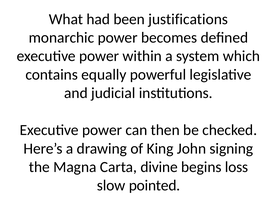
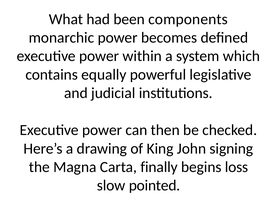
justifications: justifications -> components
divine: divine -> finally
